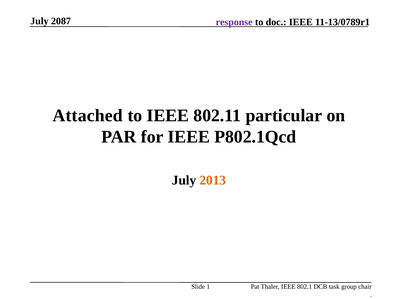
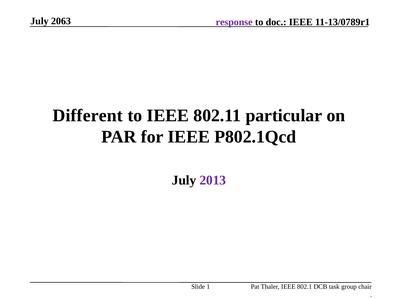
2087: 2087 -> 2063
Attached: Attached -> Different
2013 colour: orange -> purple
